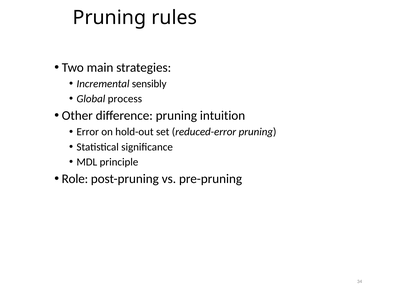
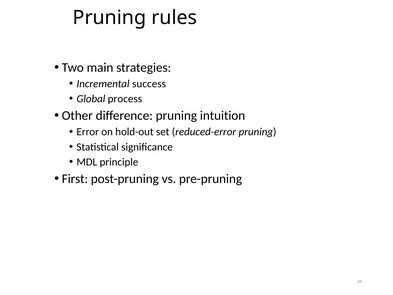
sensibly: sensibly -> success
Role: Role -> First
